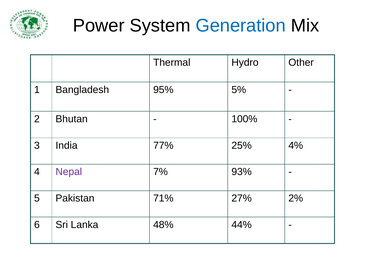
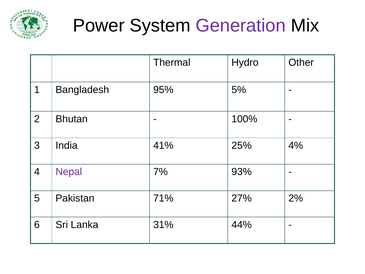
Generation colour: blue -> purple
77%: 77% -> 41%
48%: 48% -> 31%
